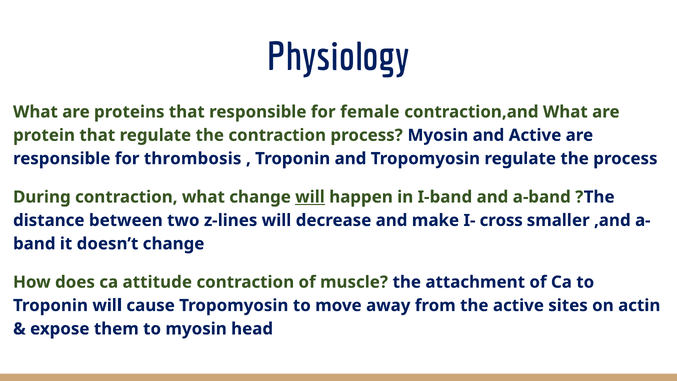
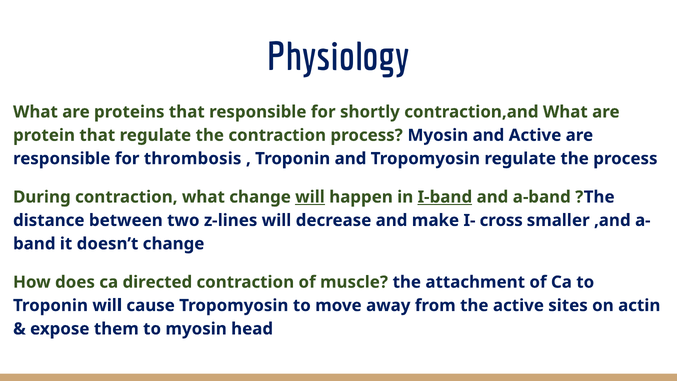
female: female -> shortly
I-band underline: none -> present
attitude: attitude -> directed
